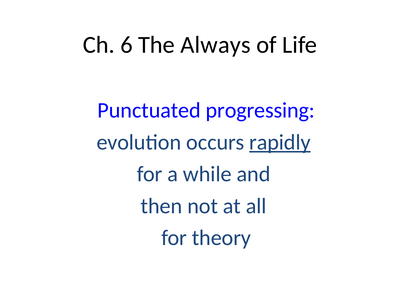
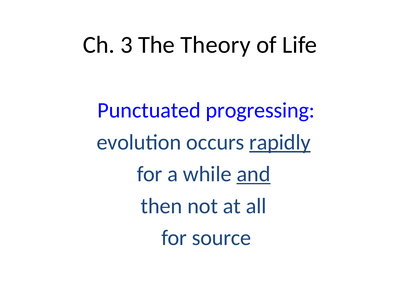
6: 6 -> 3
Always: Always -> Theory
and underline: none -> present
theory: theory -> source
